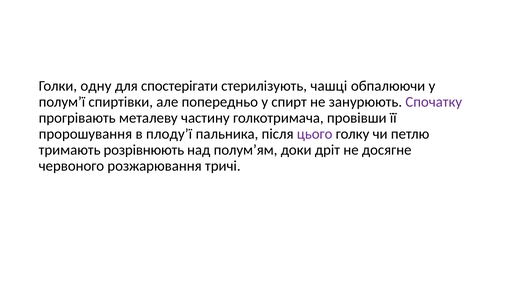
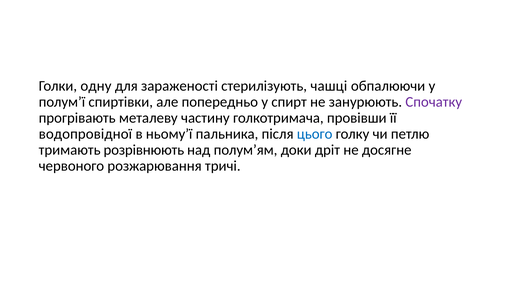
спостерігати: спостерігати -> зараженості
пророшування: пророшування -> водопровідної
плоду’ї: плоду’ї -> ньому’ї
цього colour: purple -> blue
